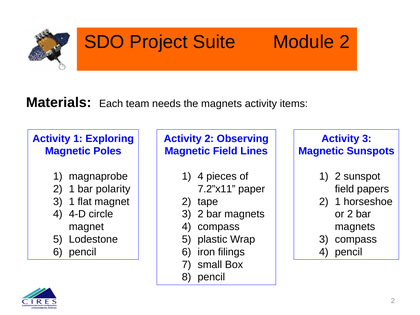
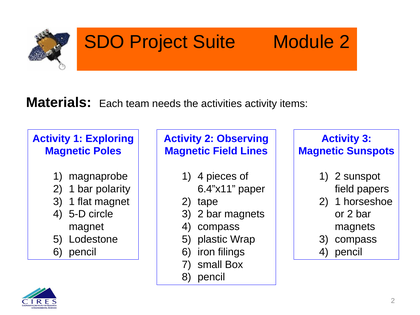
the magnets: magnets -> activities
7.2”x11: 7.2”x11 -> 6.4”x11
4-D: 4-D -> 5-D
